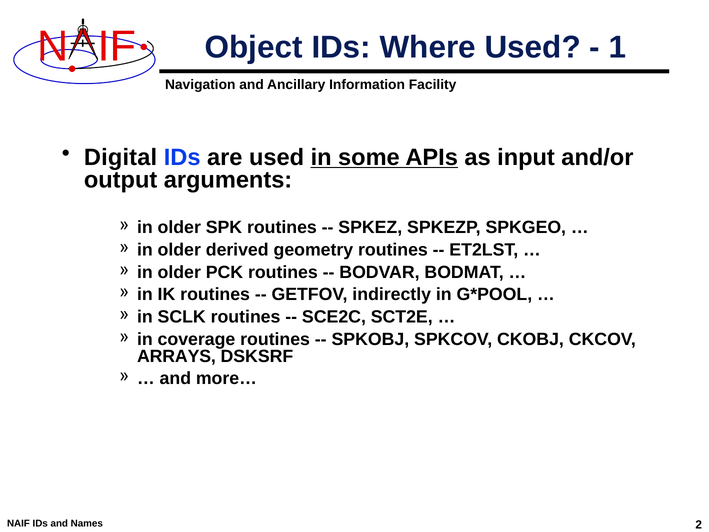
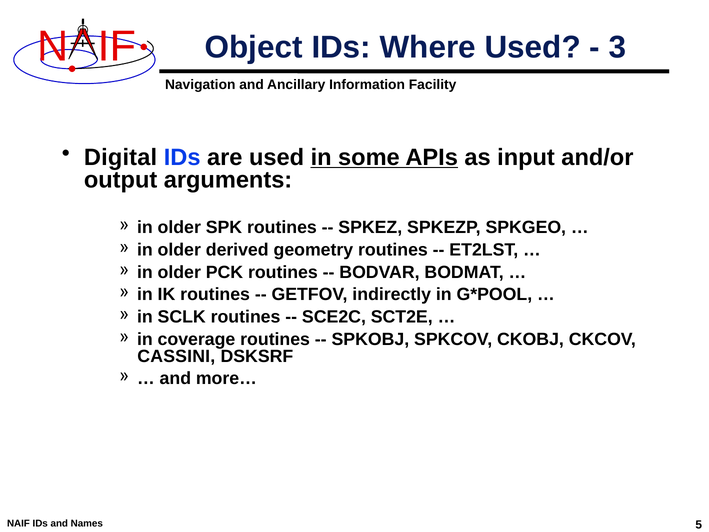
1: 1 -> 3
ARRAYS: ARRAYS -> CASSINI
2: 2 -> 5
